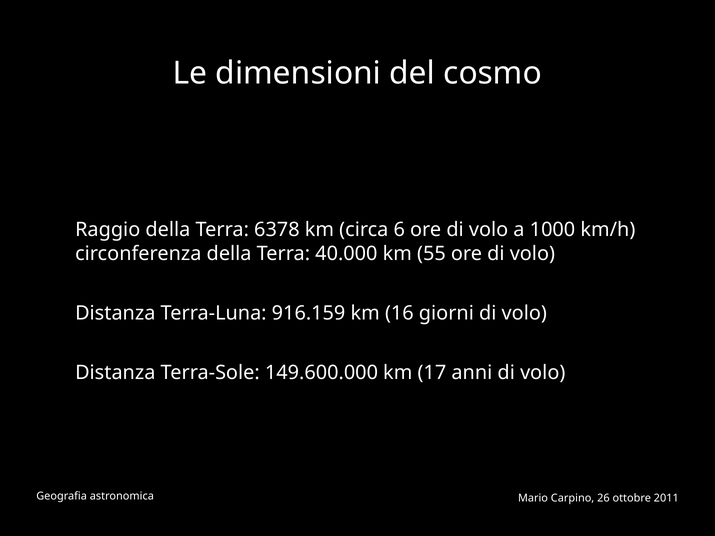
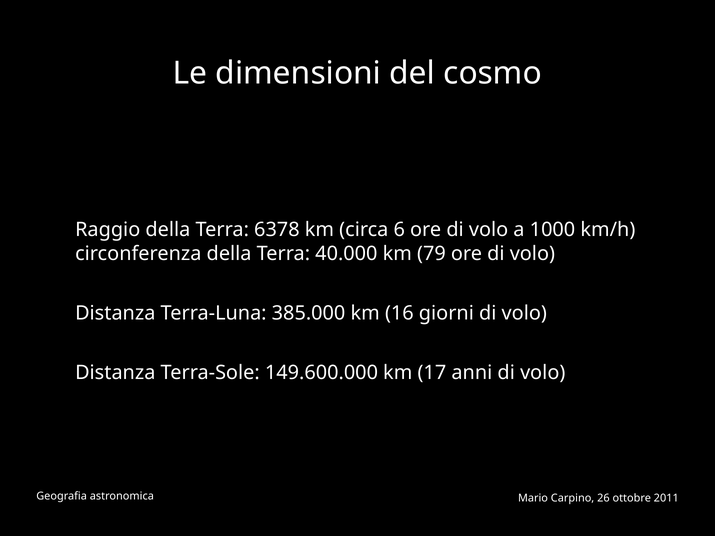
55: 55 -> 79
916.159: 916.159 -> 385.000
